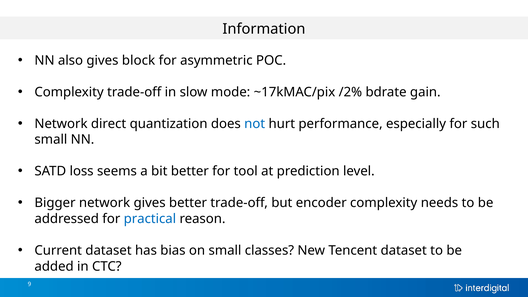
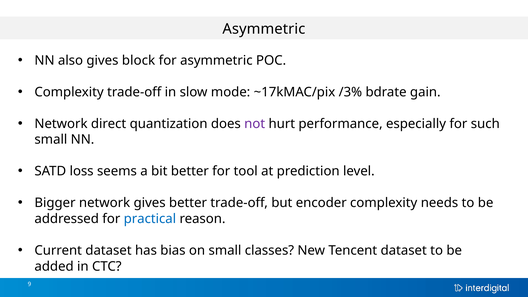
Information at (264, 29): Information -> Asymmetric
/2%: /2% -> /3%
not colour: blue -> purple
